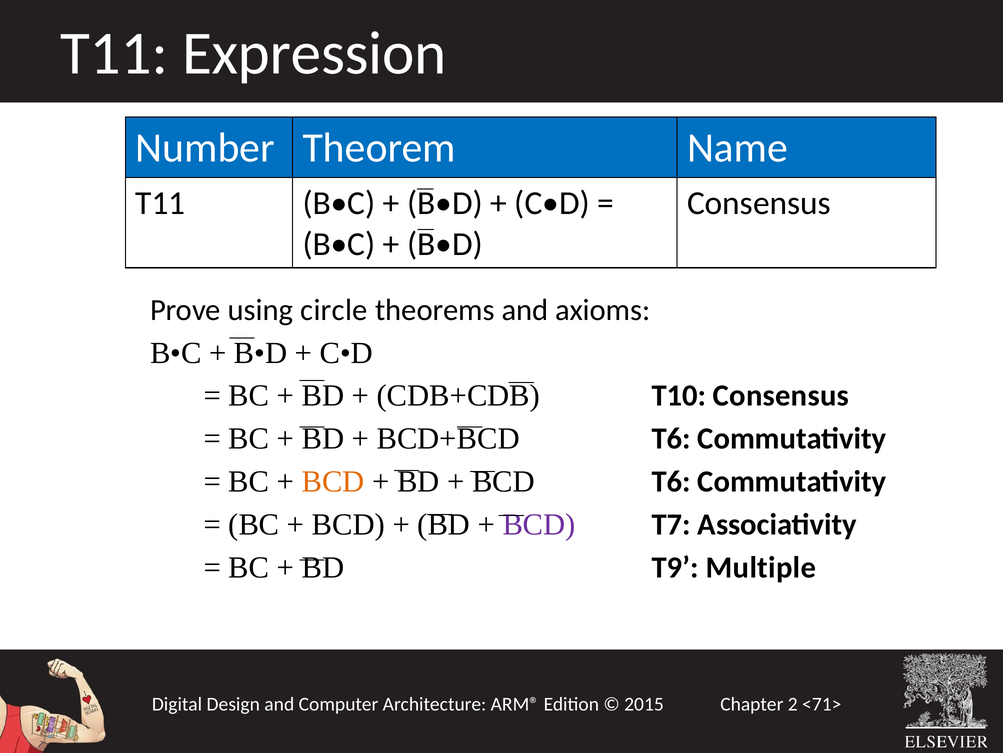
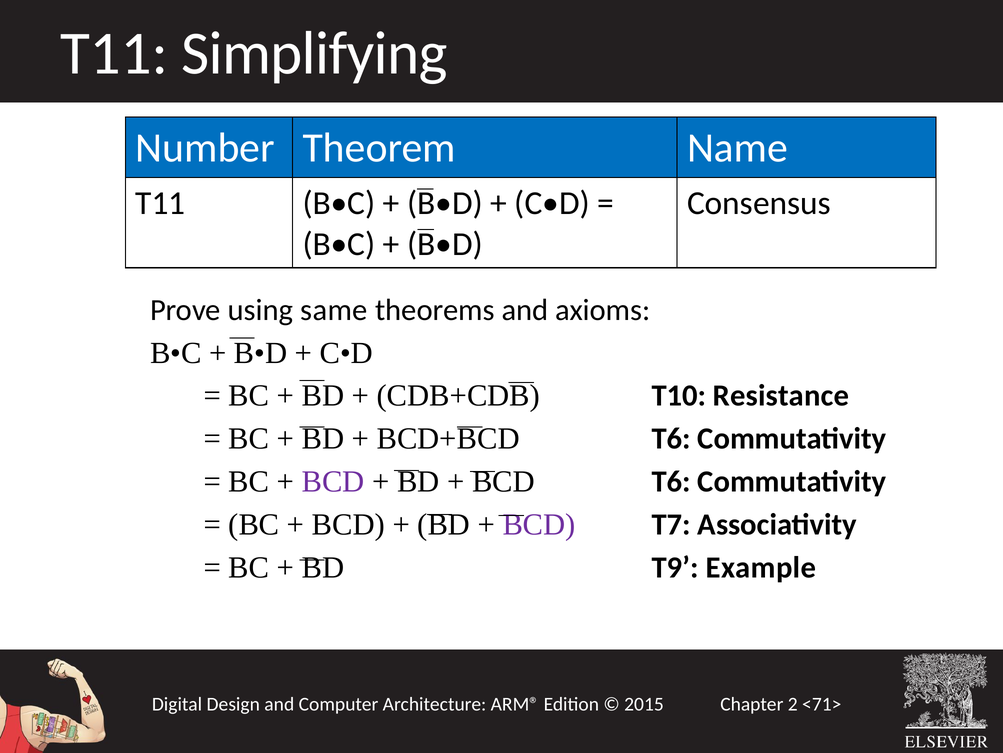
Expression: Expression -> Simplifying
circle: circle -> same
T10 Consensus: Consensus -> Resistance
BCD at (333, 481) colour: orange -> purple
Multiple: Multiple -> Example
